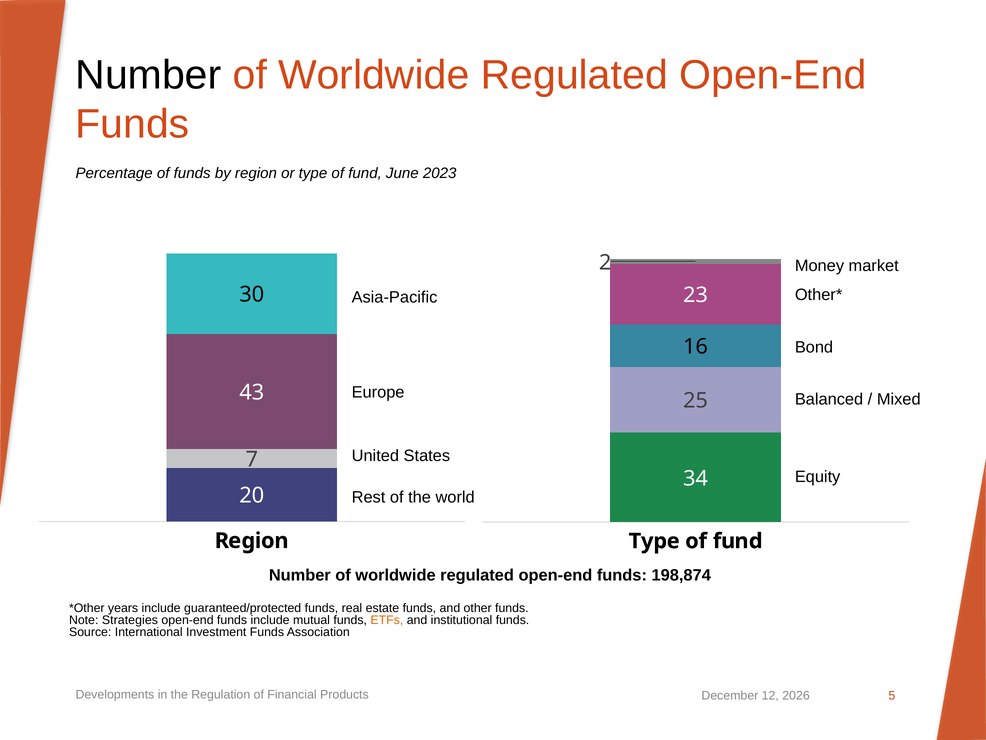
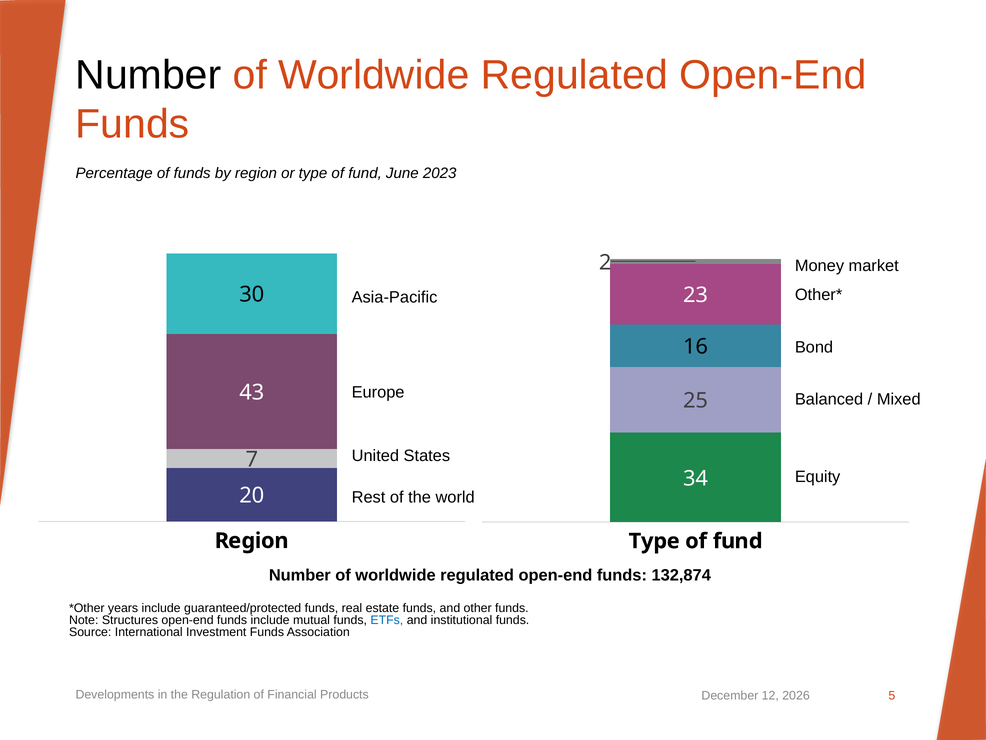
198,874: 198,874 -> 132,874
Strategies: Strategies -> Structures
ETFs colour: orange -> blue
